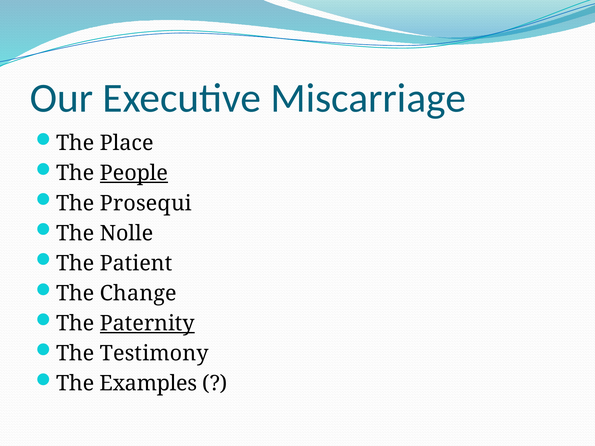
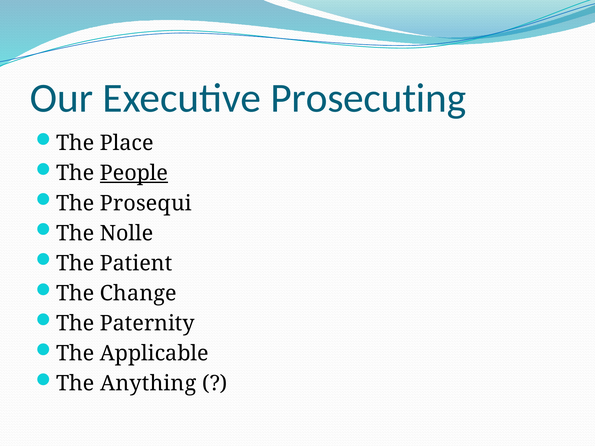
Miscarriage: Miscarriage -> Prosecuting
Paternity underline: present -> none
Testimony: Testimony -> Applicable
Examples: Examples -> Anything
